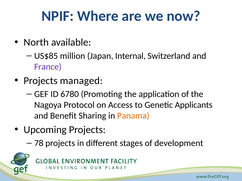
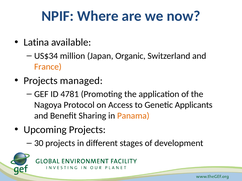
North: North -> Latina
US$85: US$85 -> US$34
Internal: Internal -> Organic
France colour: purple -> orange
6780: 6780 -> 4781
78: 78 -> 30
